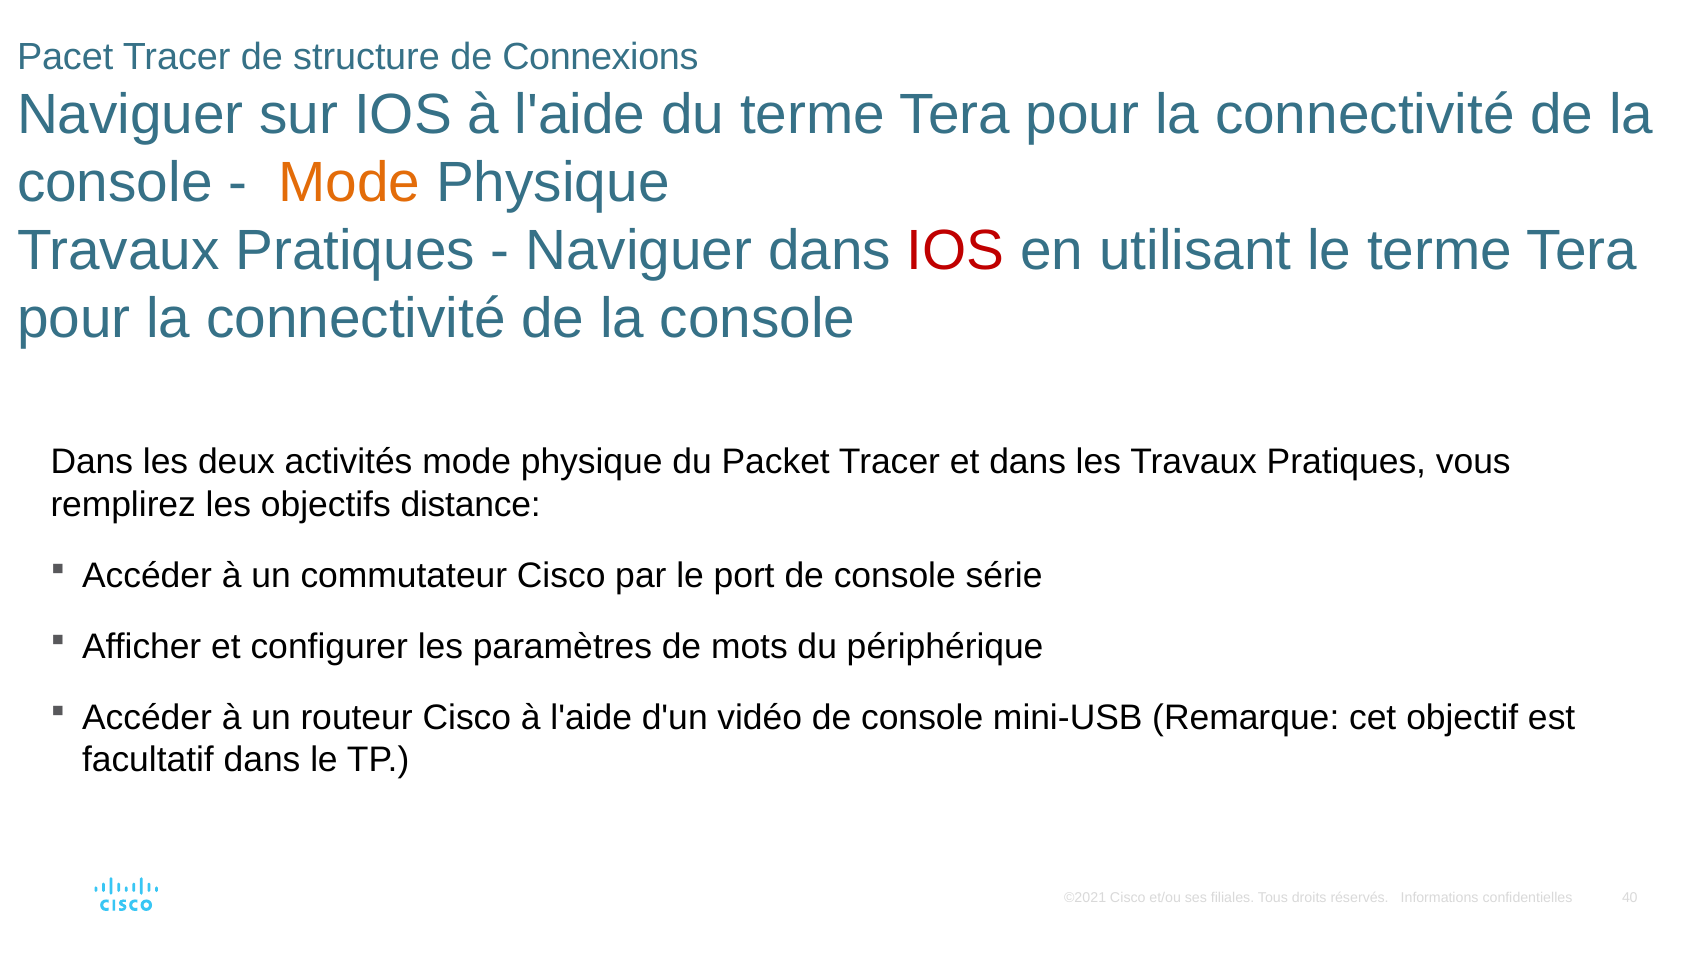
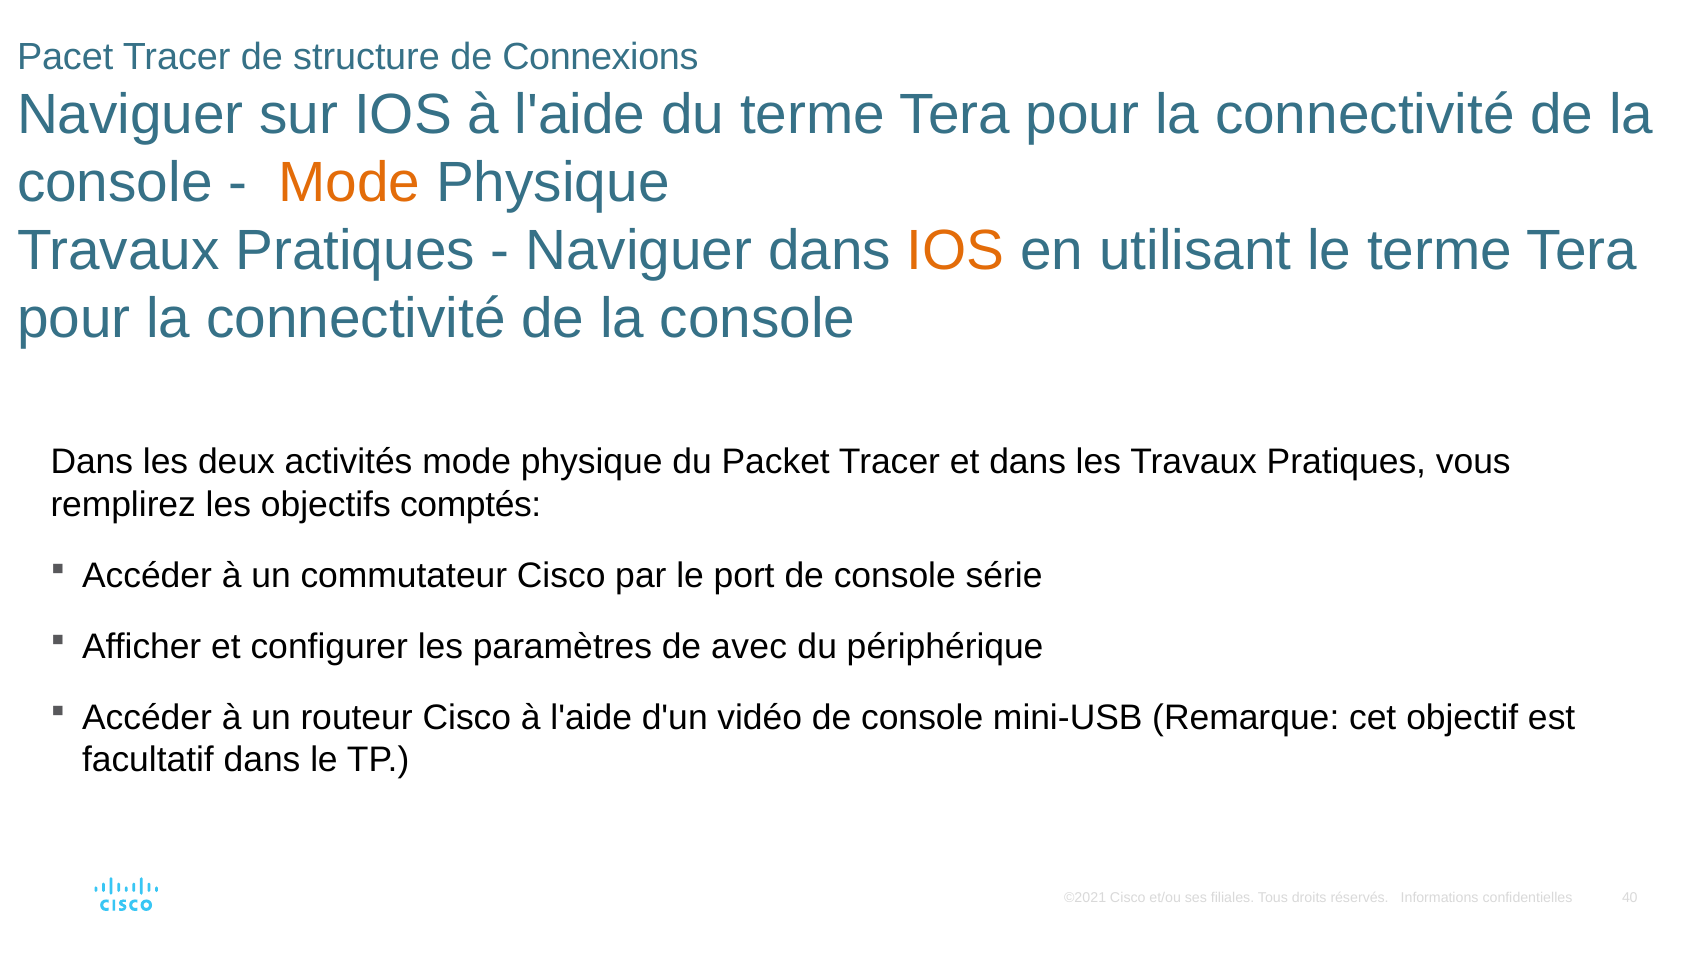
IOS at (956, 251) colour: red -> orange
distance: distance -> comptés
mots: mots -> avec
